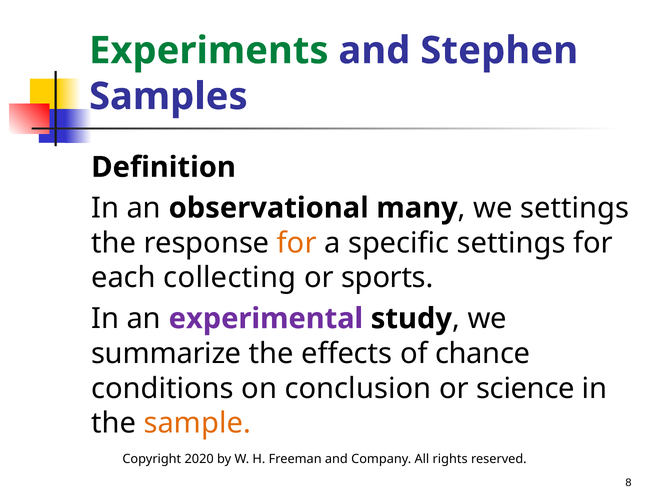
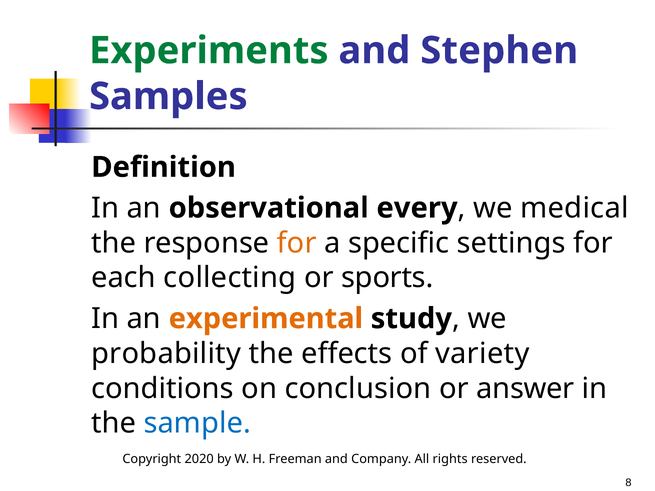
many: many -> every
we settings: settings -> medical
experimental colour: purple -> orange
summarize: summarize -> probability
chance: chance -> variety
science: science -> answer
sample colour: orange -> blue
